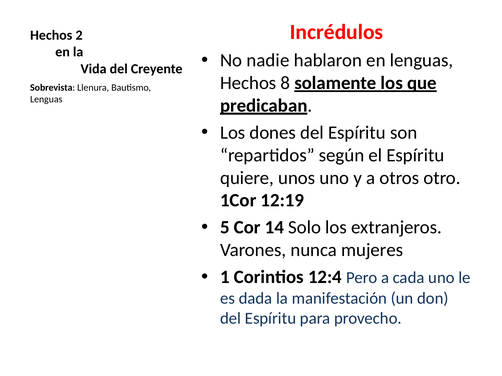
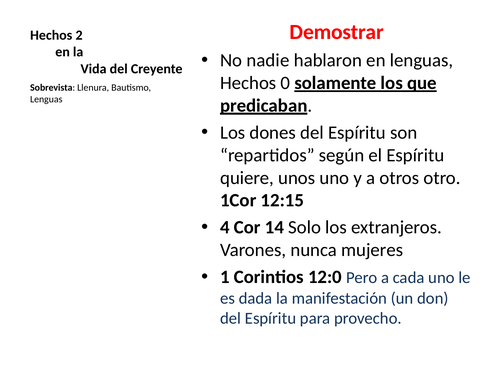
Incrédulos: Incrédulos -> Demostrar
8: 8 -> 0
12:19: 12:19 -> 12:15
5: 5 -> 4
12:4: 12:4 -> 12:0
